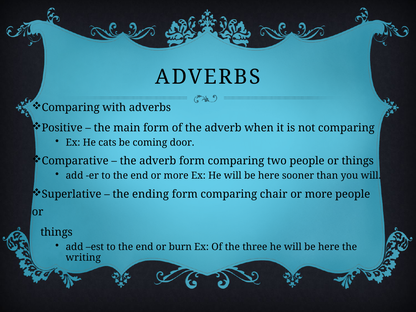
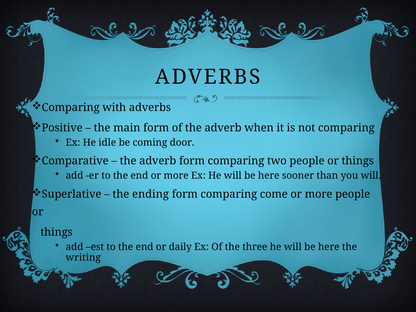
cats: cats -> idle
chair: chair -> come
burn: burn -> daily
